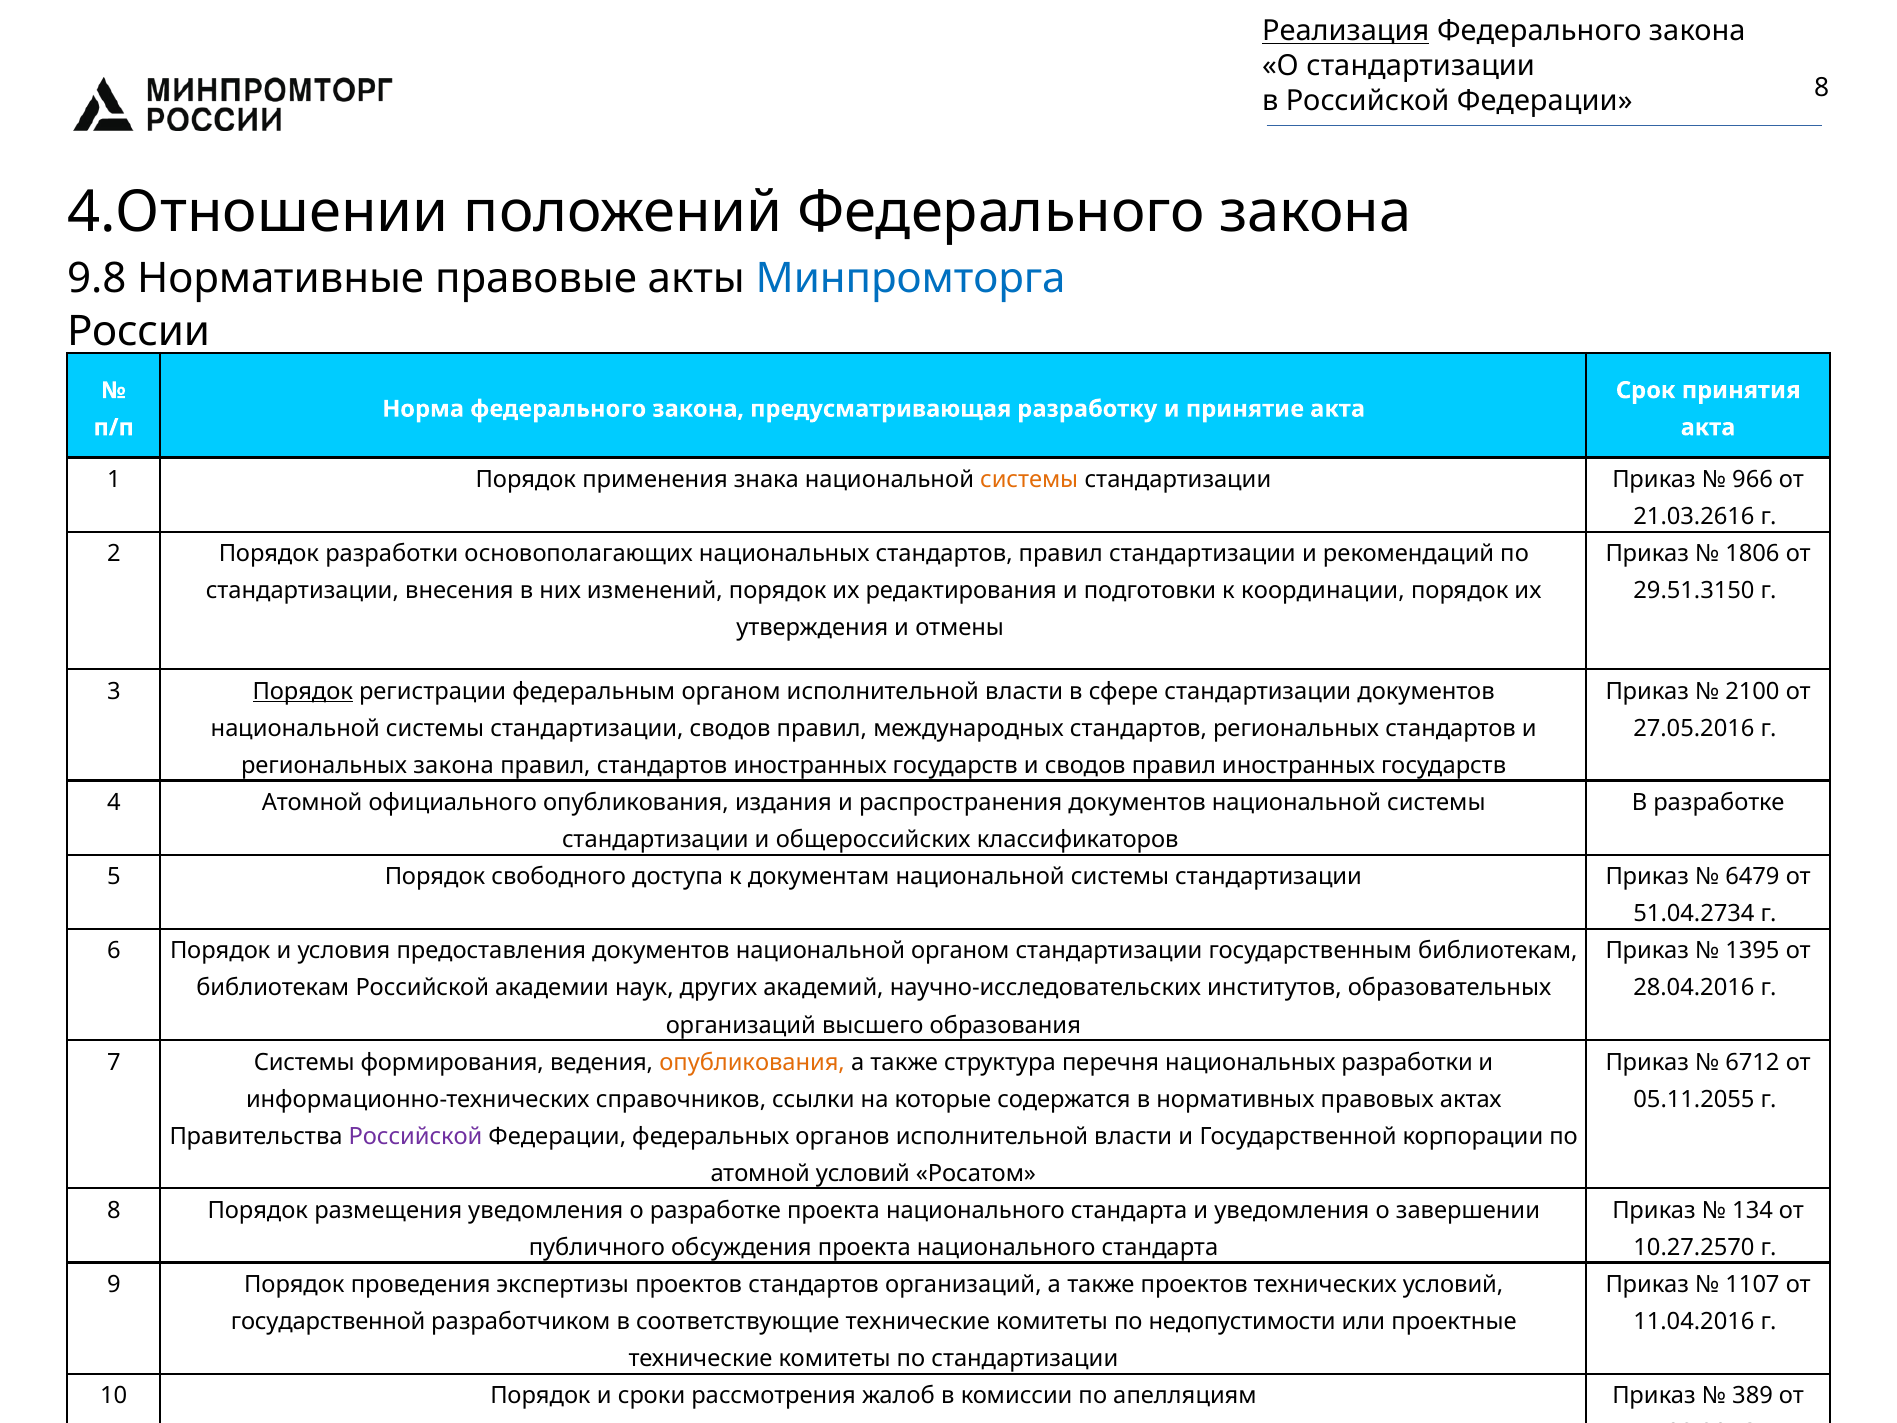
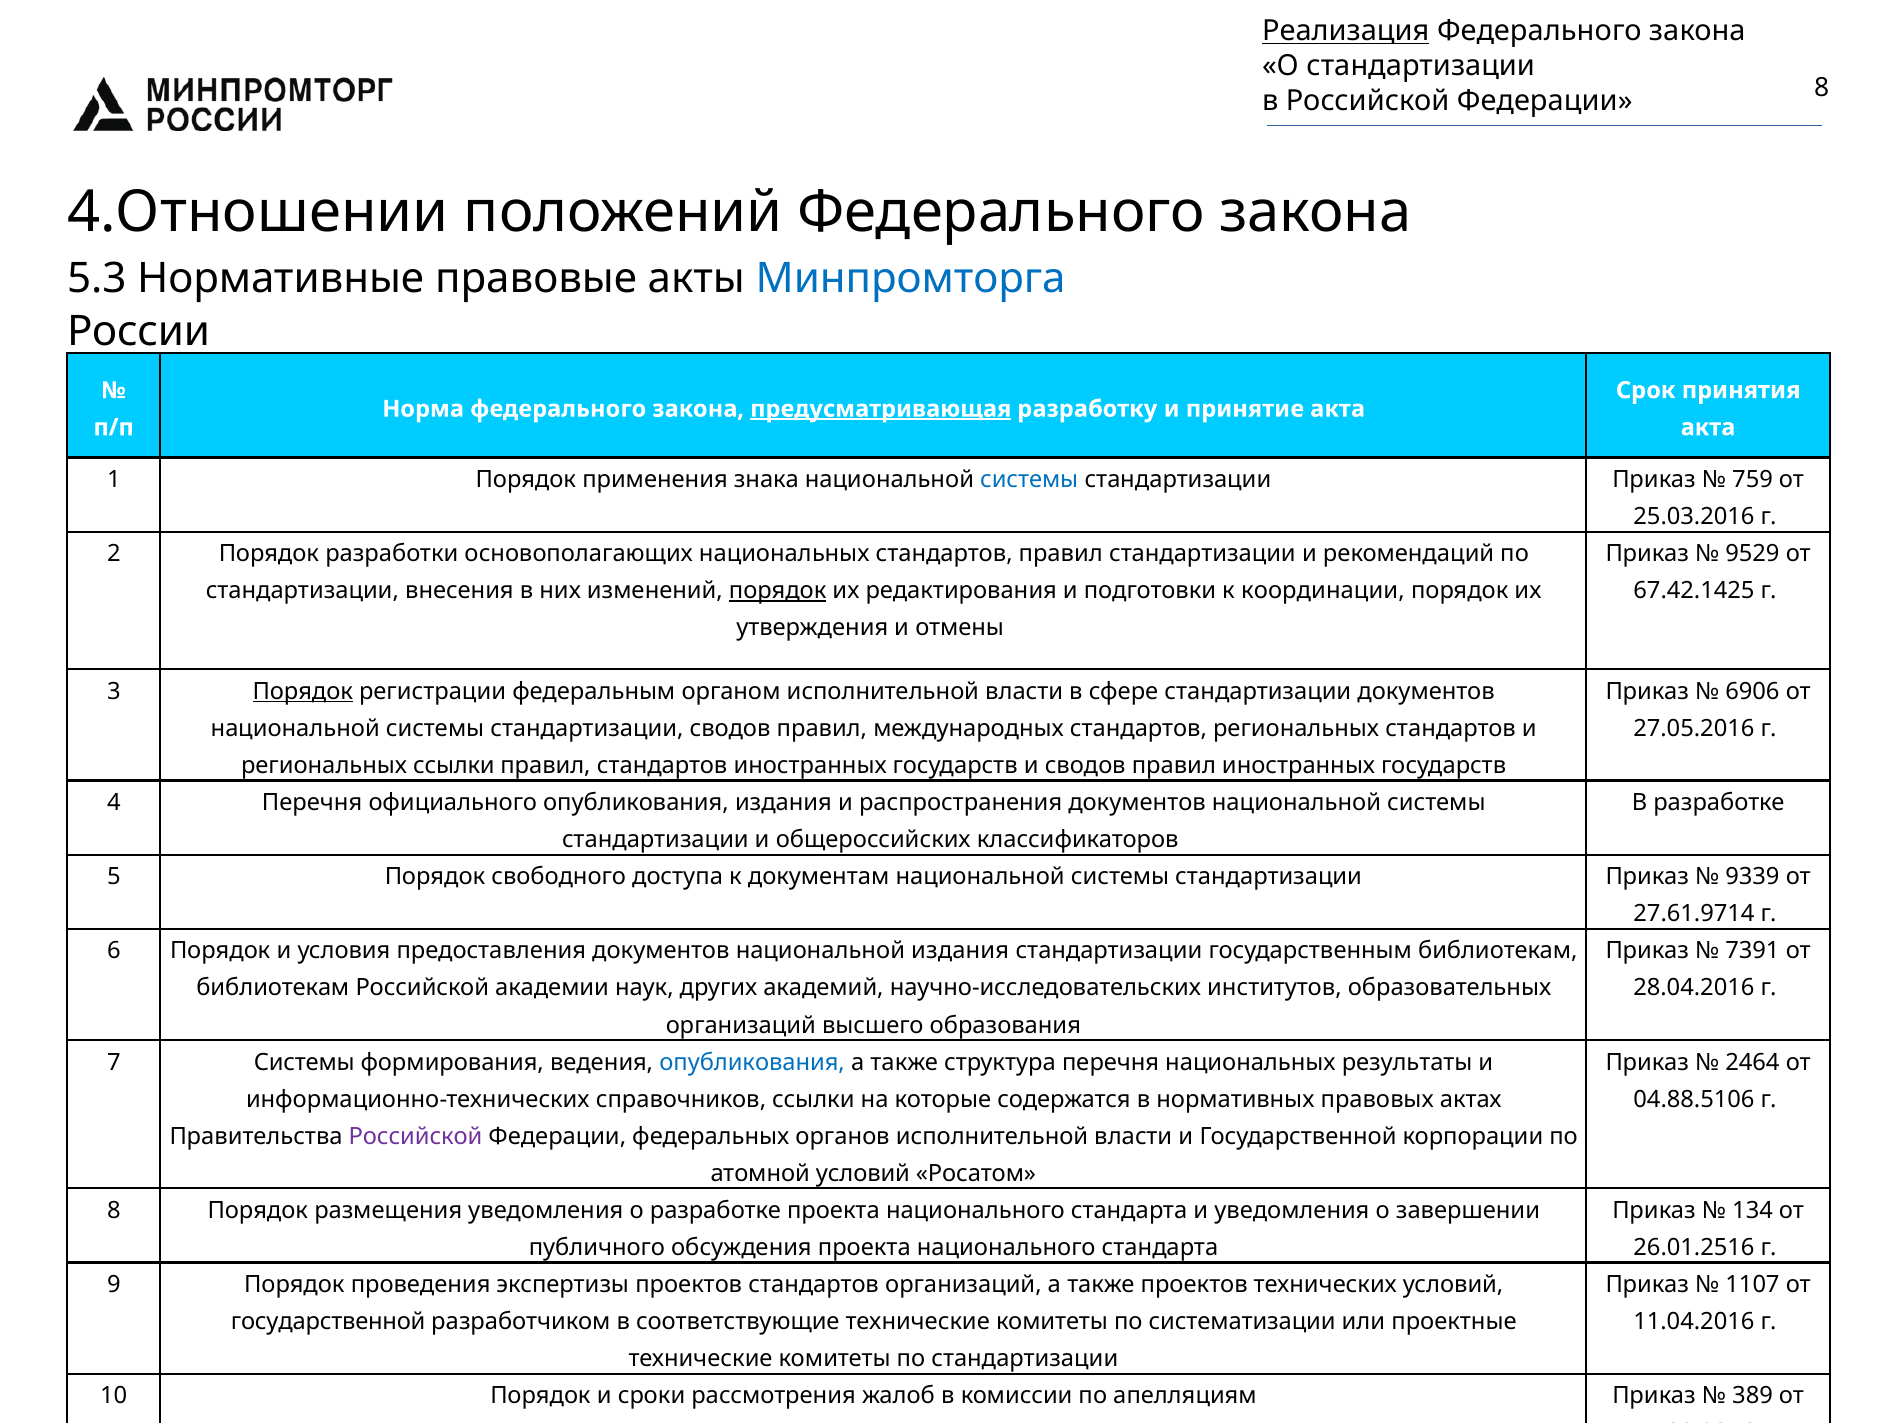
9.8: 9.8 -> 5.3
предусматривающая underline: none -> present
системы at (1029, 480) colour: orange -> blue
966: 966 -> 759
21.03.2616: 21.03.2616 -> 25.03.2016
1806: 1806 -> 9529
порядок at (778, 591) underline: none -> present
29.51.3150: 29.51.3150 -> 67.42.1425
2100: 2100 -> 6906
региональных закона: закона -> ссылки
4 Атомной: Атомной -> Перечня
6479: 6479 -> 9339
51.04.2734: 51.04.2734 -> 27.61.9714
национальной органом: органом -> издания
1395: 1395 -> 7391
опубликования at (752, 1062) colour: orange -> blue
национальных разработки: разработки -> результаты
6712: 6712 -> 2464
05.11.2055: 05.11.2055 -> 04.88.5106
10.27.2570: 10.27.2570 -> 26.01.2516
недопустимости: недопустимости -> систематизации
